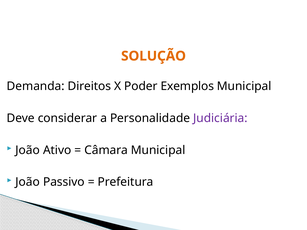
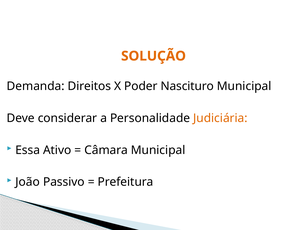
Exemplos: Exemplos -> Nascituro
Judiciária colour: purple -> orange
João at (28, 150): João -> Essa
